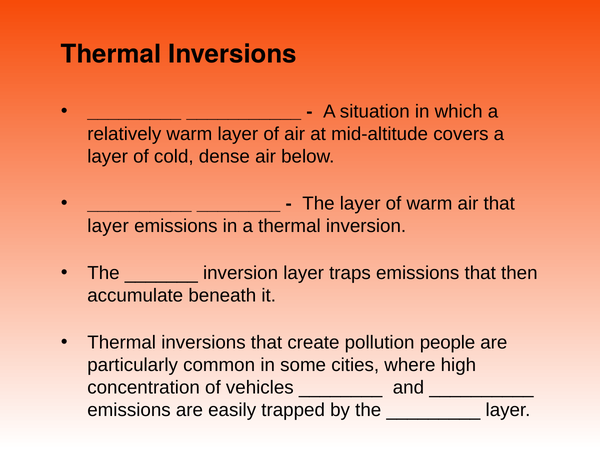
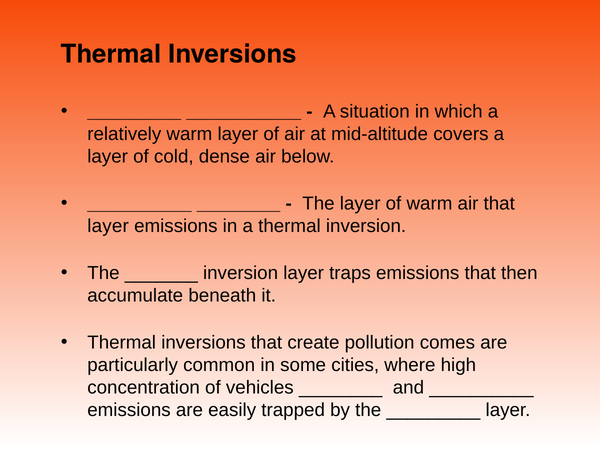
people: people -> comes
